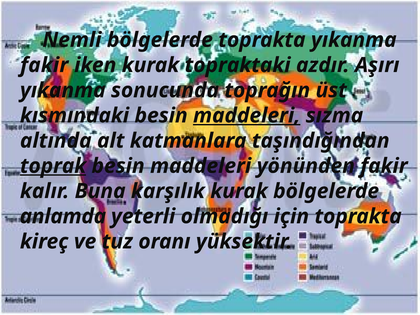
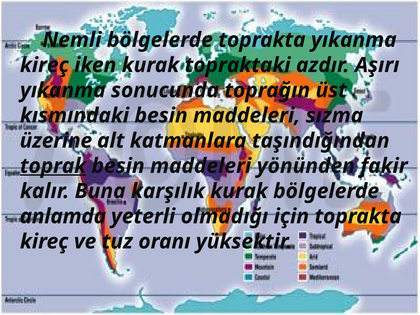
fakir at (44, 65): fakir -> kireç
maddeleri at (247, 116) underline: present -> none
altında: altında -> üzerine
